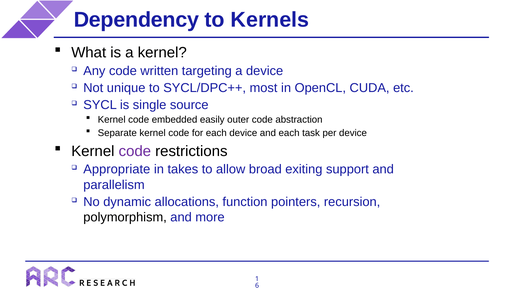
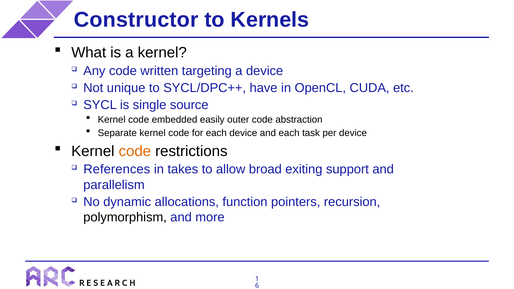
Dependency: Dependency -> Constructor
most: most -> have
code at (135, 151) colour: purple -> orange
Appropriate: Appropriate -> References
